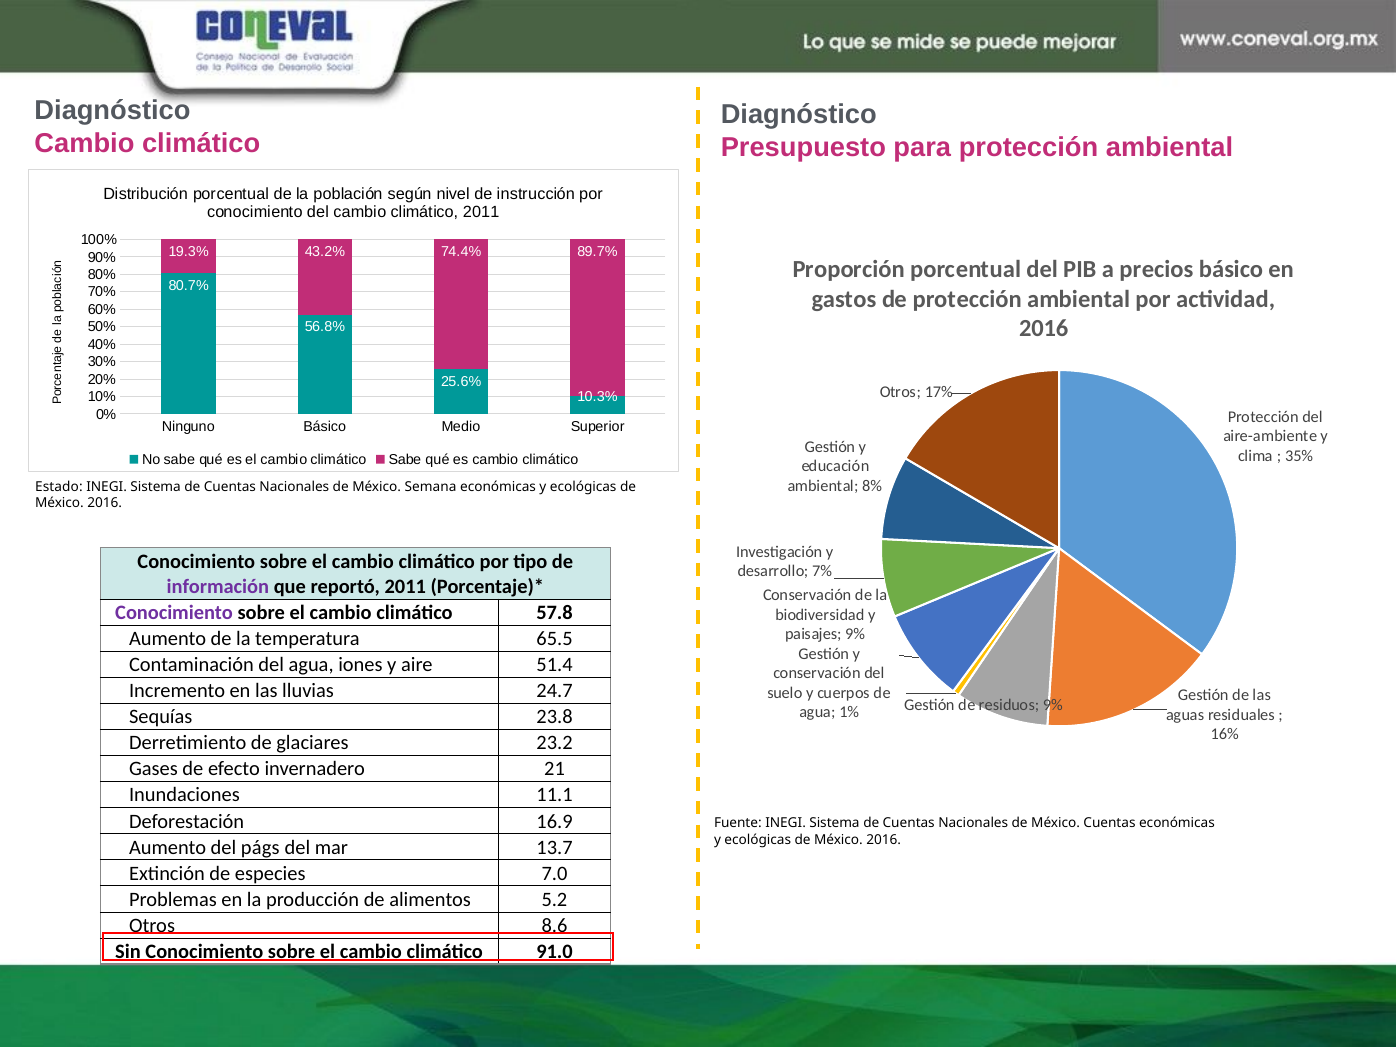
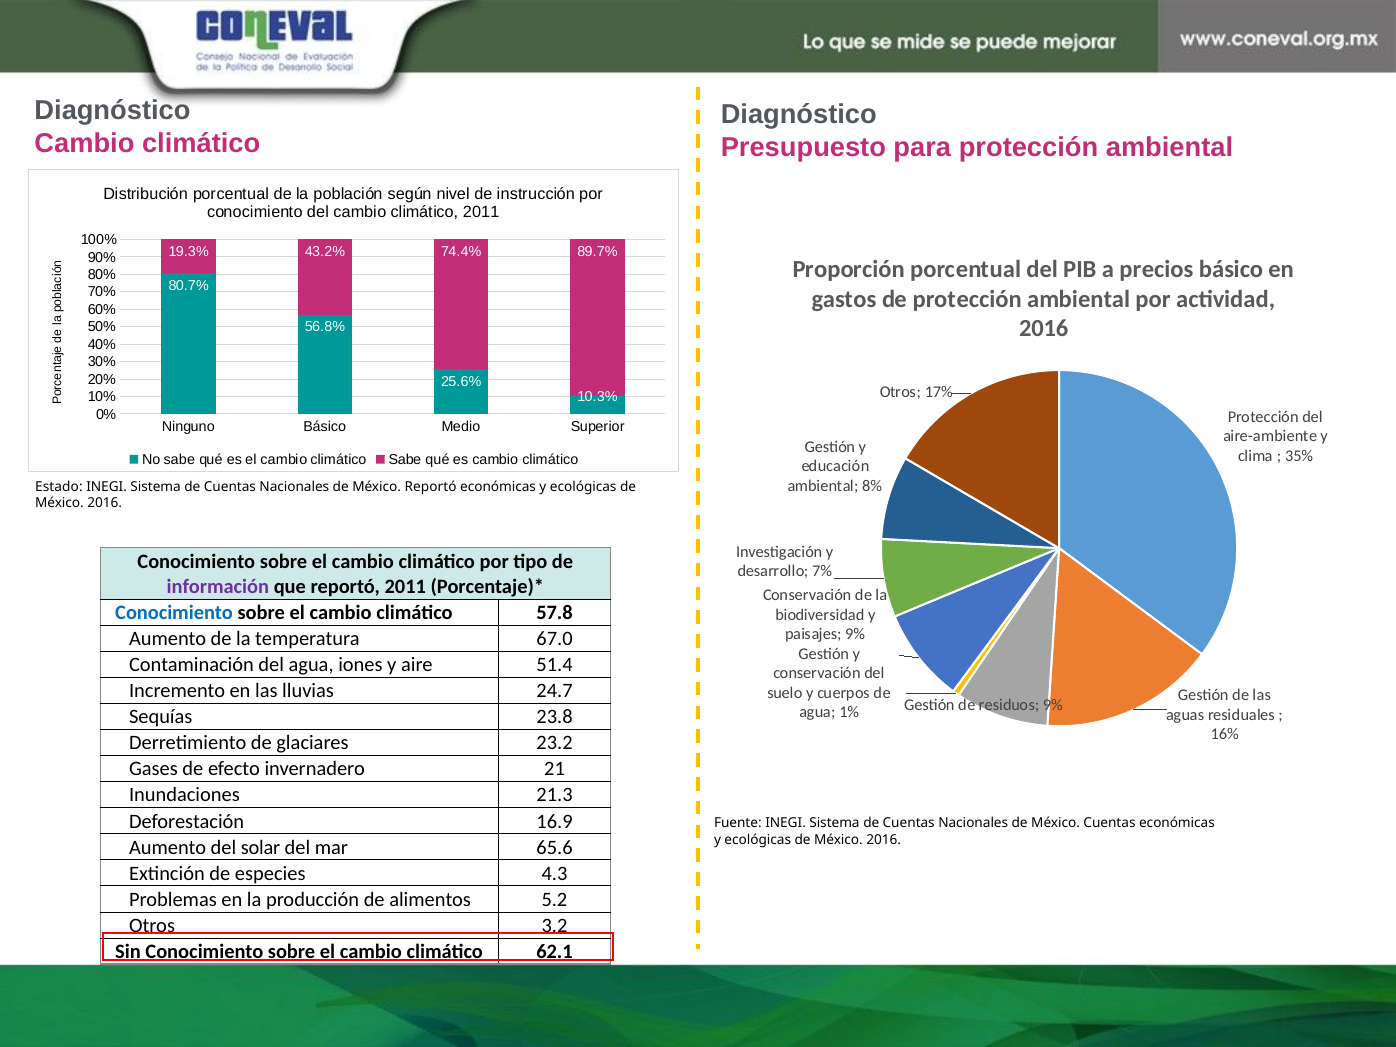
México Semana: Semana -> Reportó
Conocimiento at (174, 613) colour: purple -> blue
65.5: 65.5 -> 67.0
11.1: 11.1 -> 21.3
págs: págs -> solar
13.7: 13.7 -> 65.6
7.0: 7.0 -> 4.3
8.6: 8.6 -> 3.2
91.0: 91.0 -> 62.1
